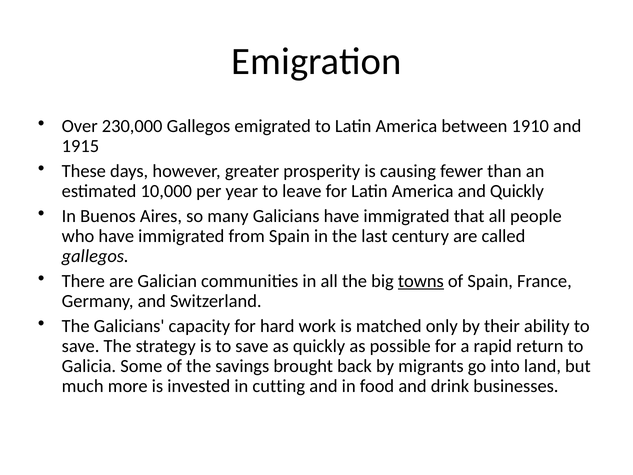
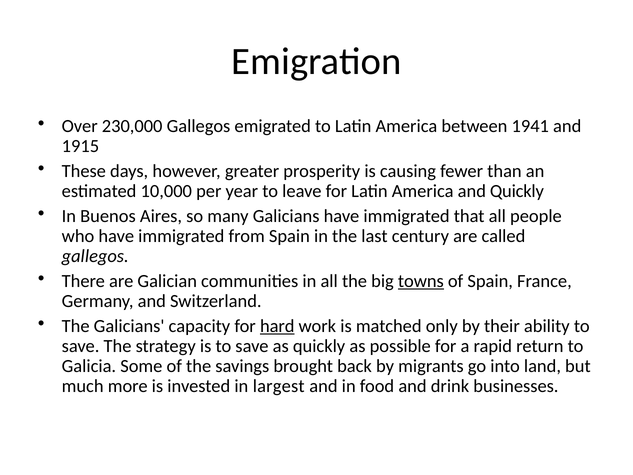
1910: 1910 -> 1941
hard underline: none -> present
cutting: cutting -> largest
